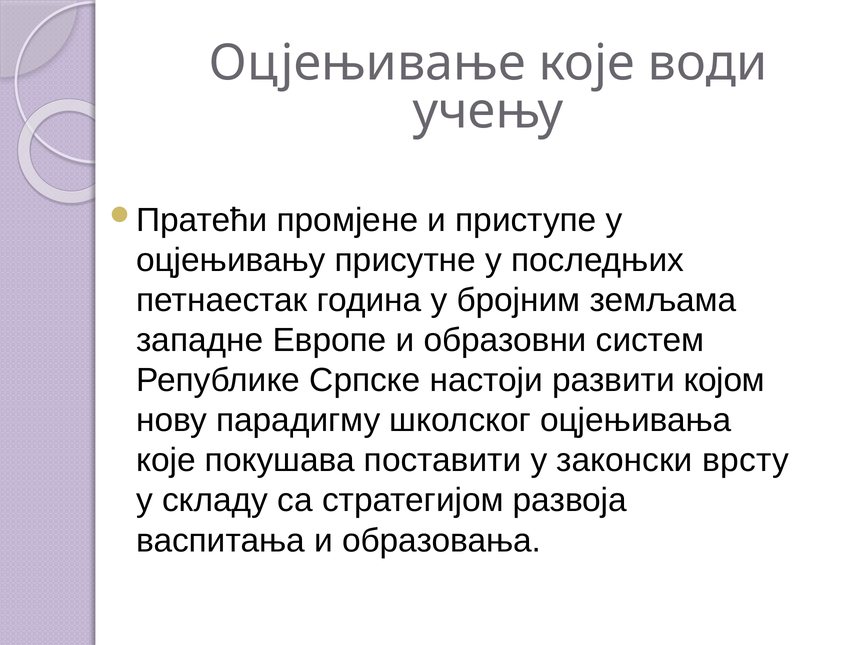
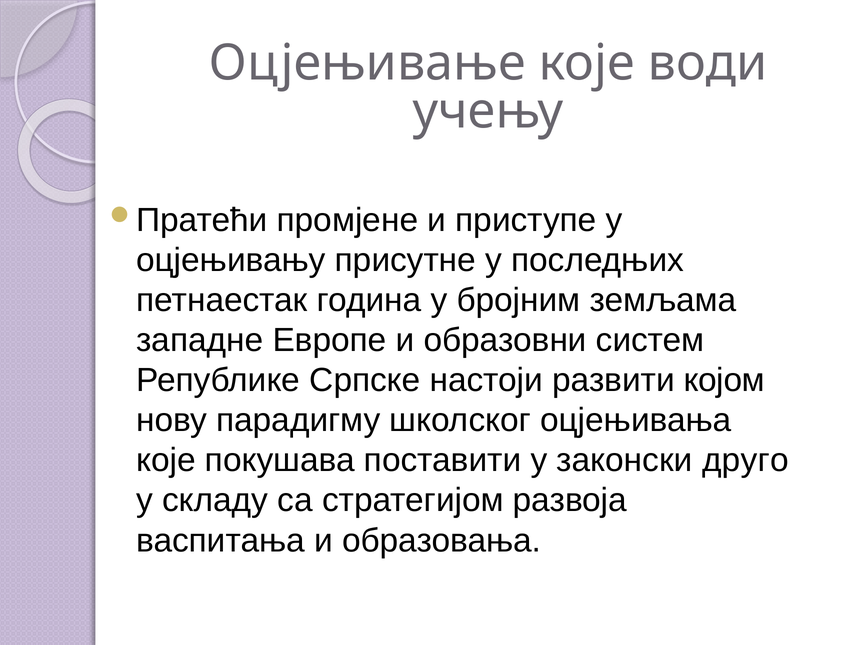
врсту: врсту -> друго
